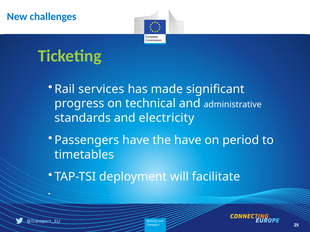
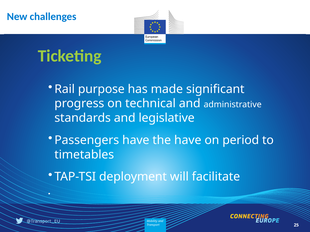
services: services -> purpose
electricity: electricity -> legislative
